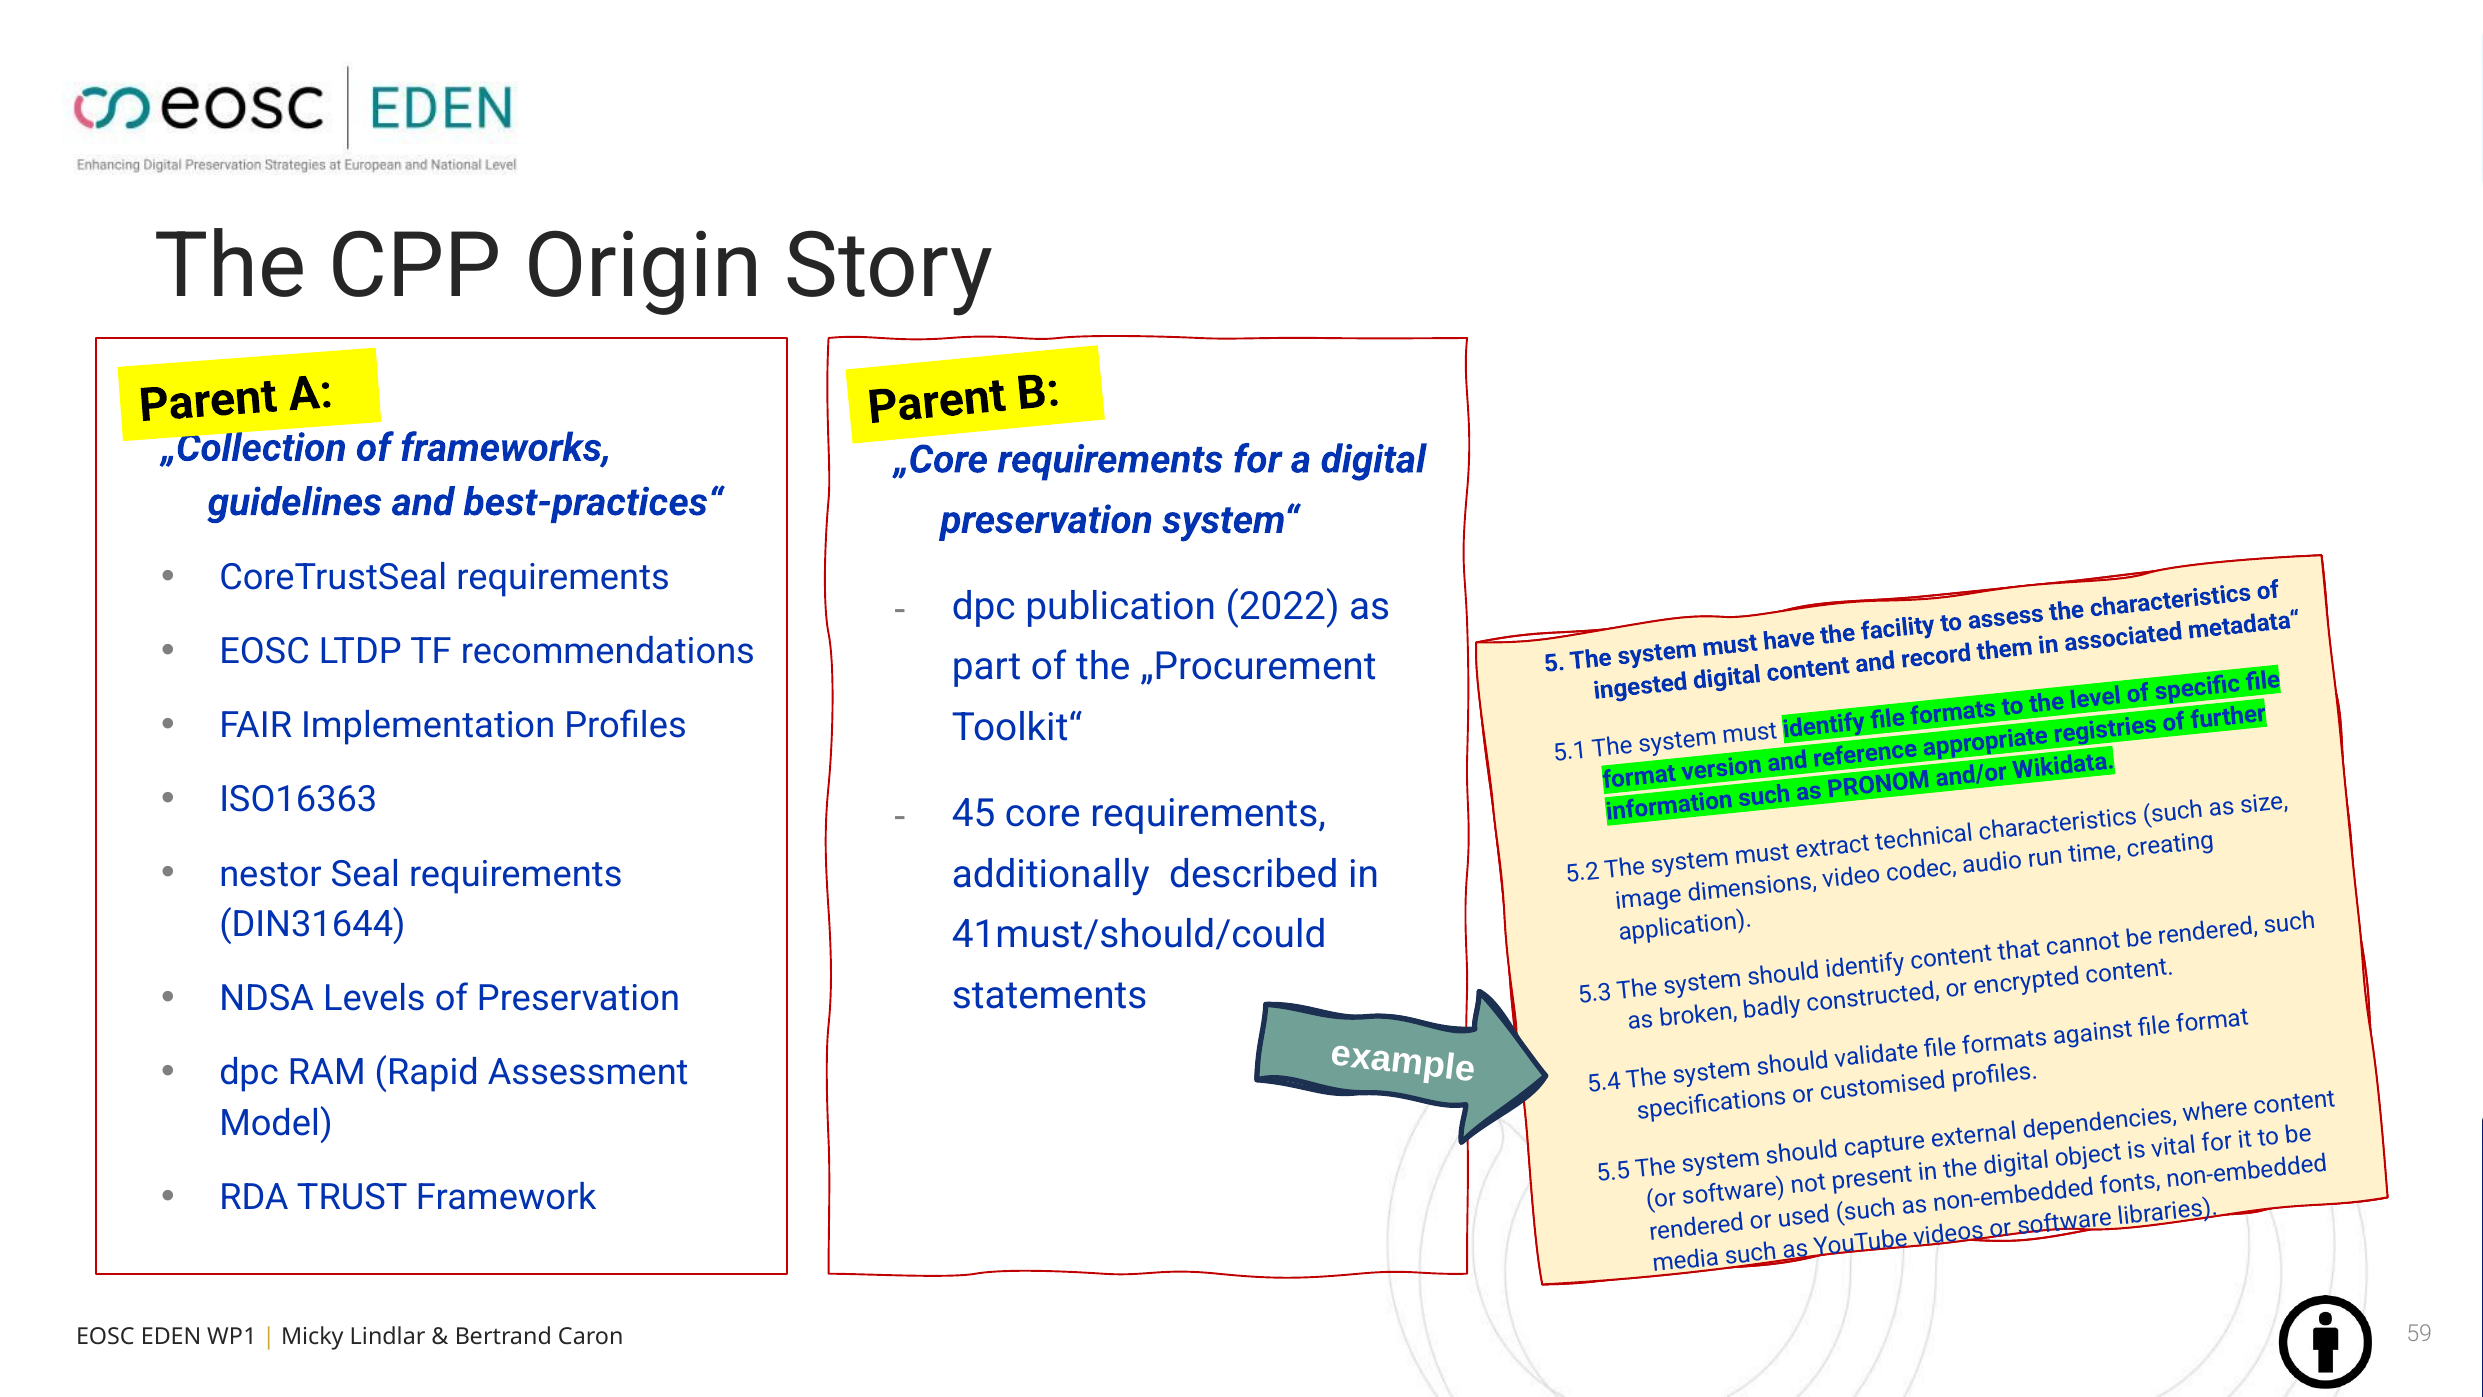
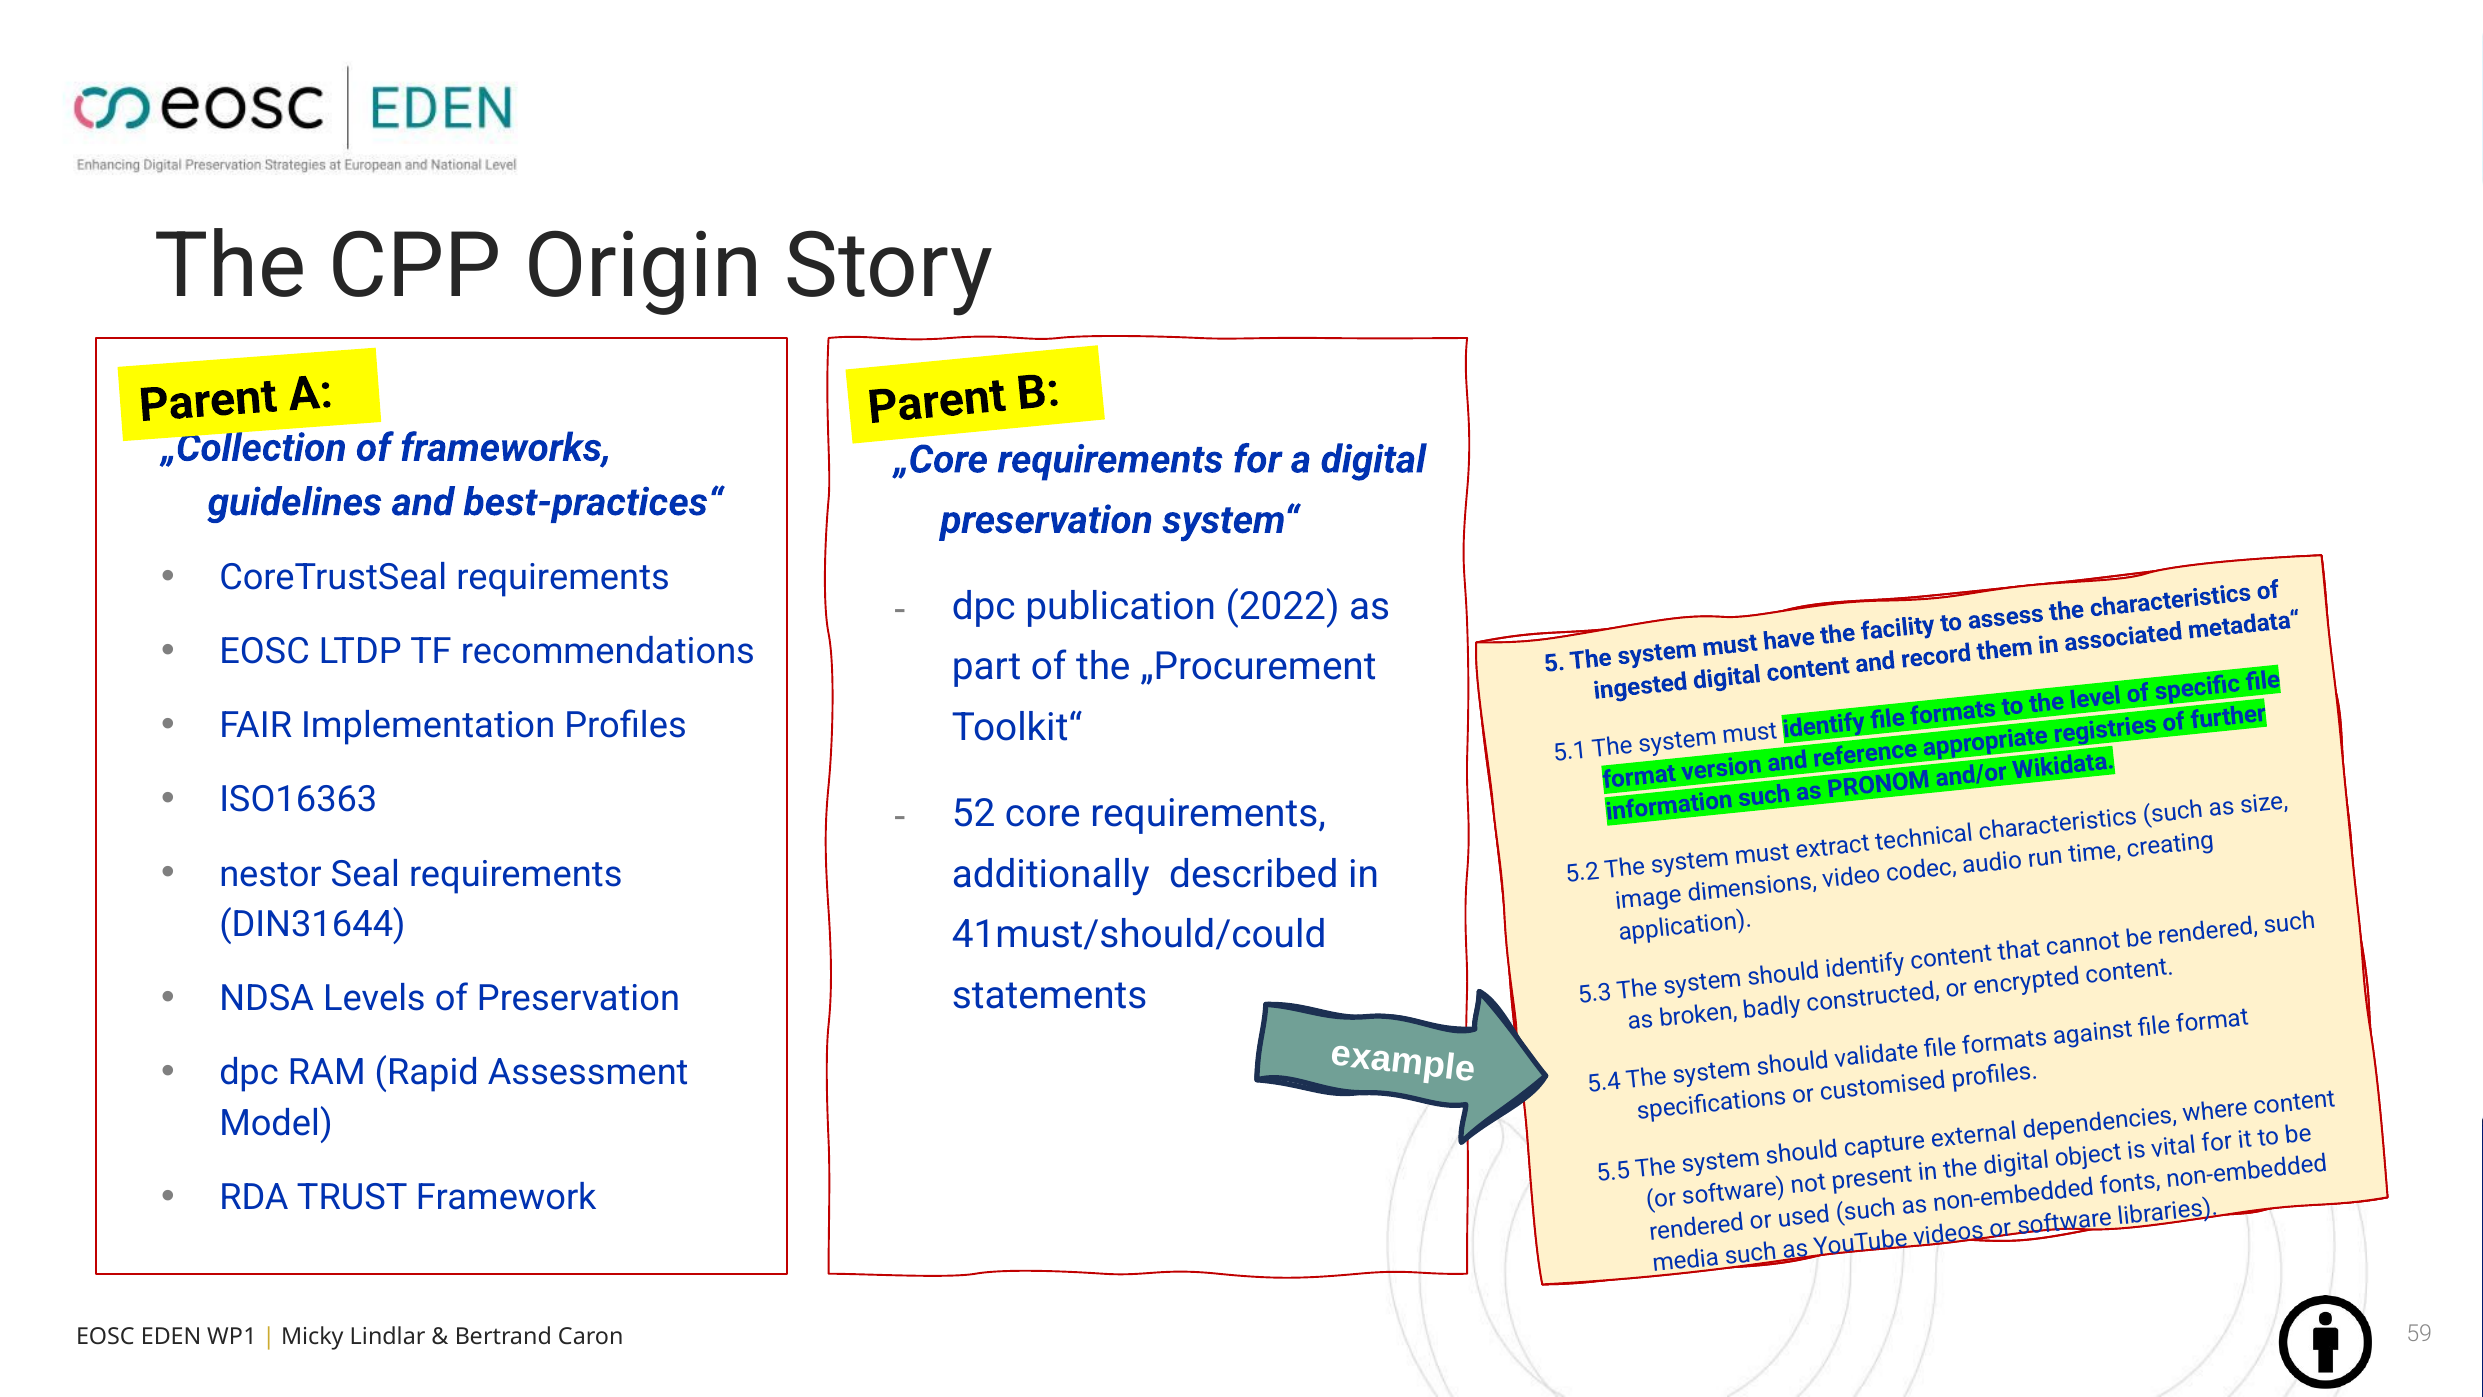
45: 45 -> 52
